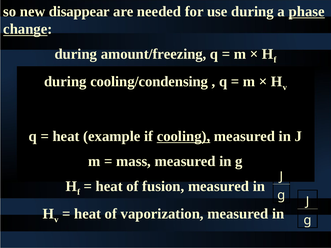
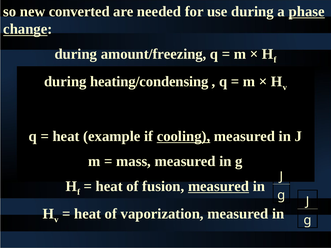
disappear: disappear -> converted
cooling/condensing: cooling/condensing -> heating/condensing
measured at (219, 186) underline: none -> present
